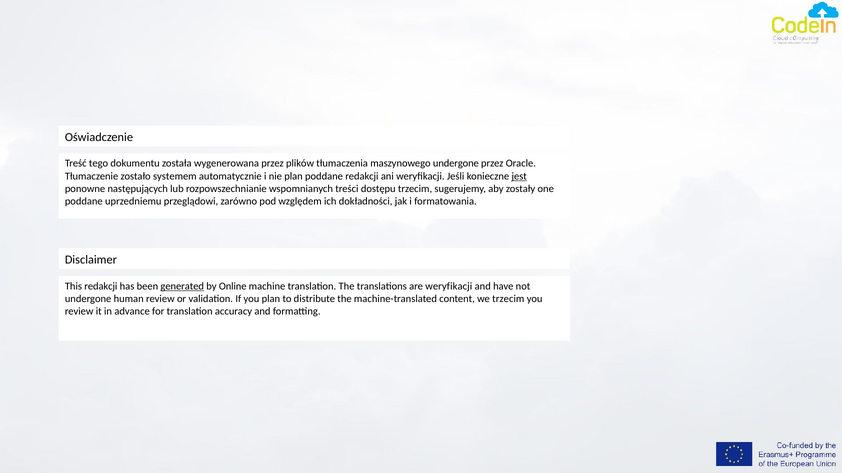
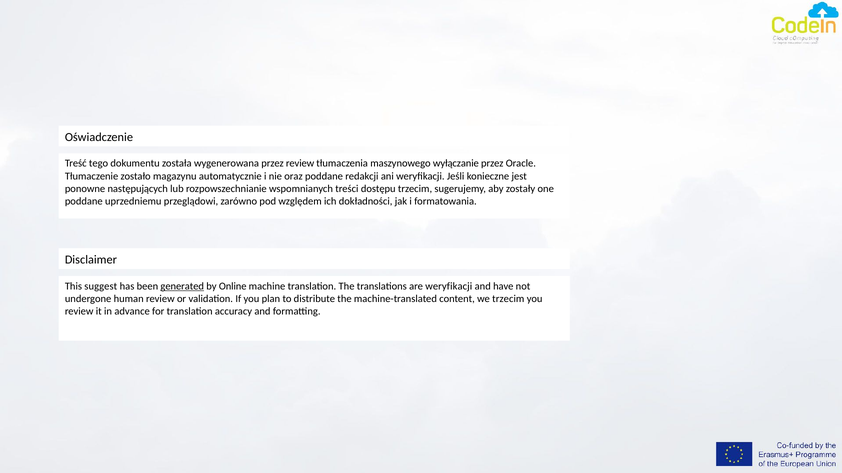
przez plików: plików -> review
maszynowego undergone: undergone -> wyłączanie
systemem: systemem -> magazynu
nie plan: plan -> oraz
jest underline: present -> none
This redakcji: redakcji -> suggest
